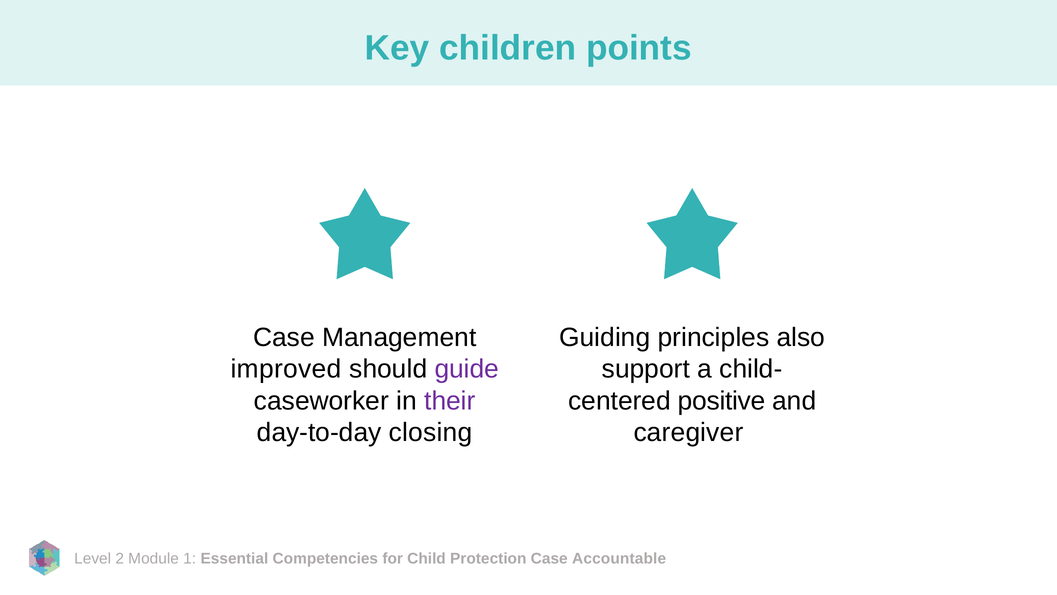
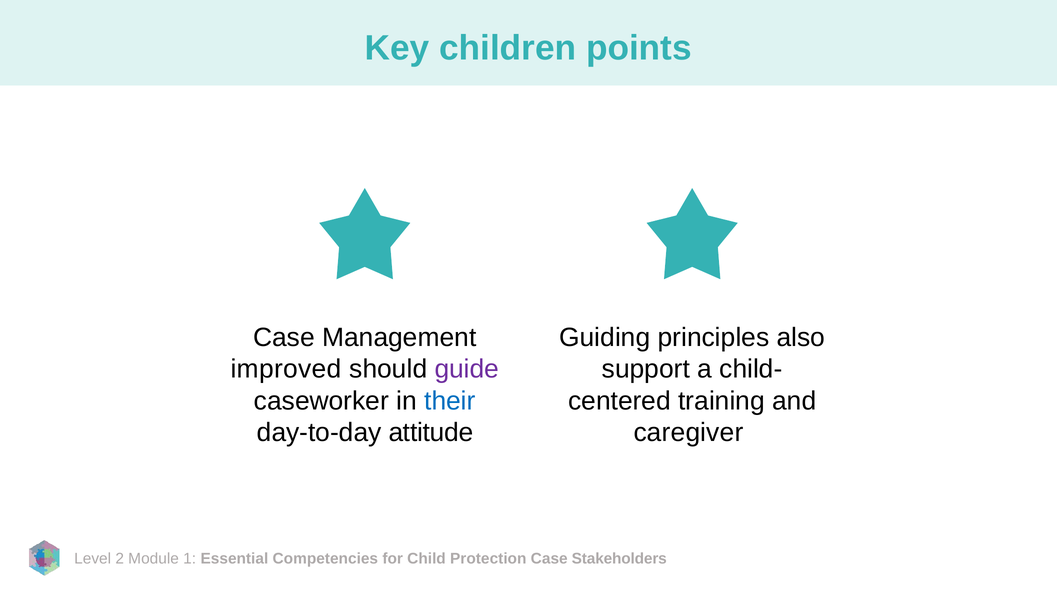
their colour: purple -> blue
positive: positive -> training
closing: closing -> attitude
Accountable: Accountable -> Stakeholders
